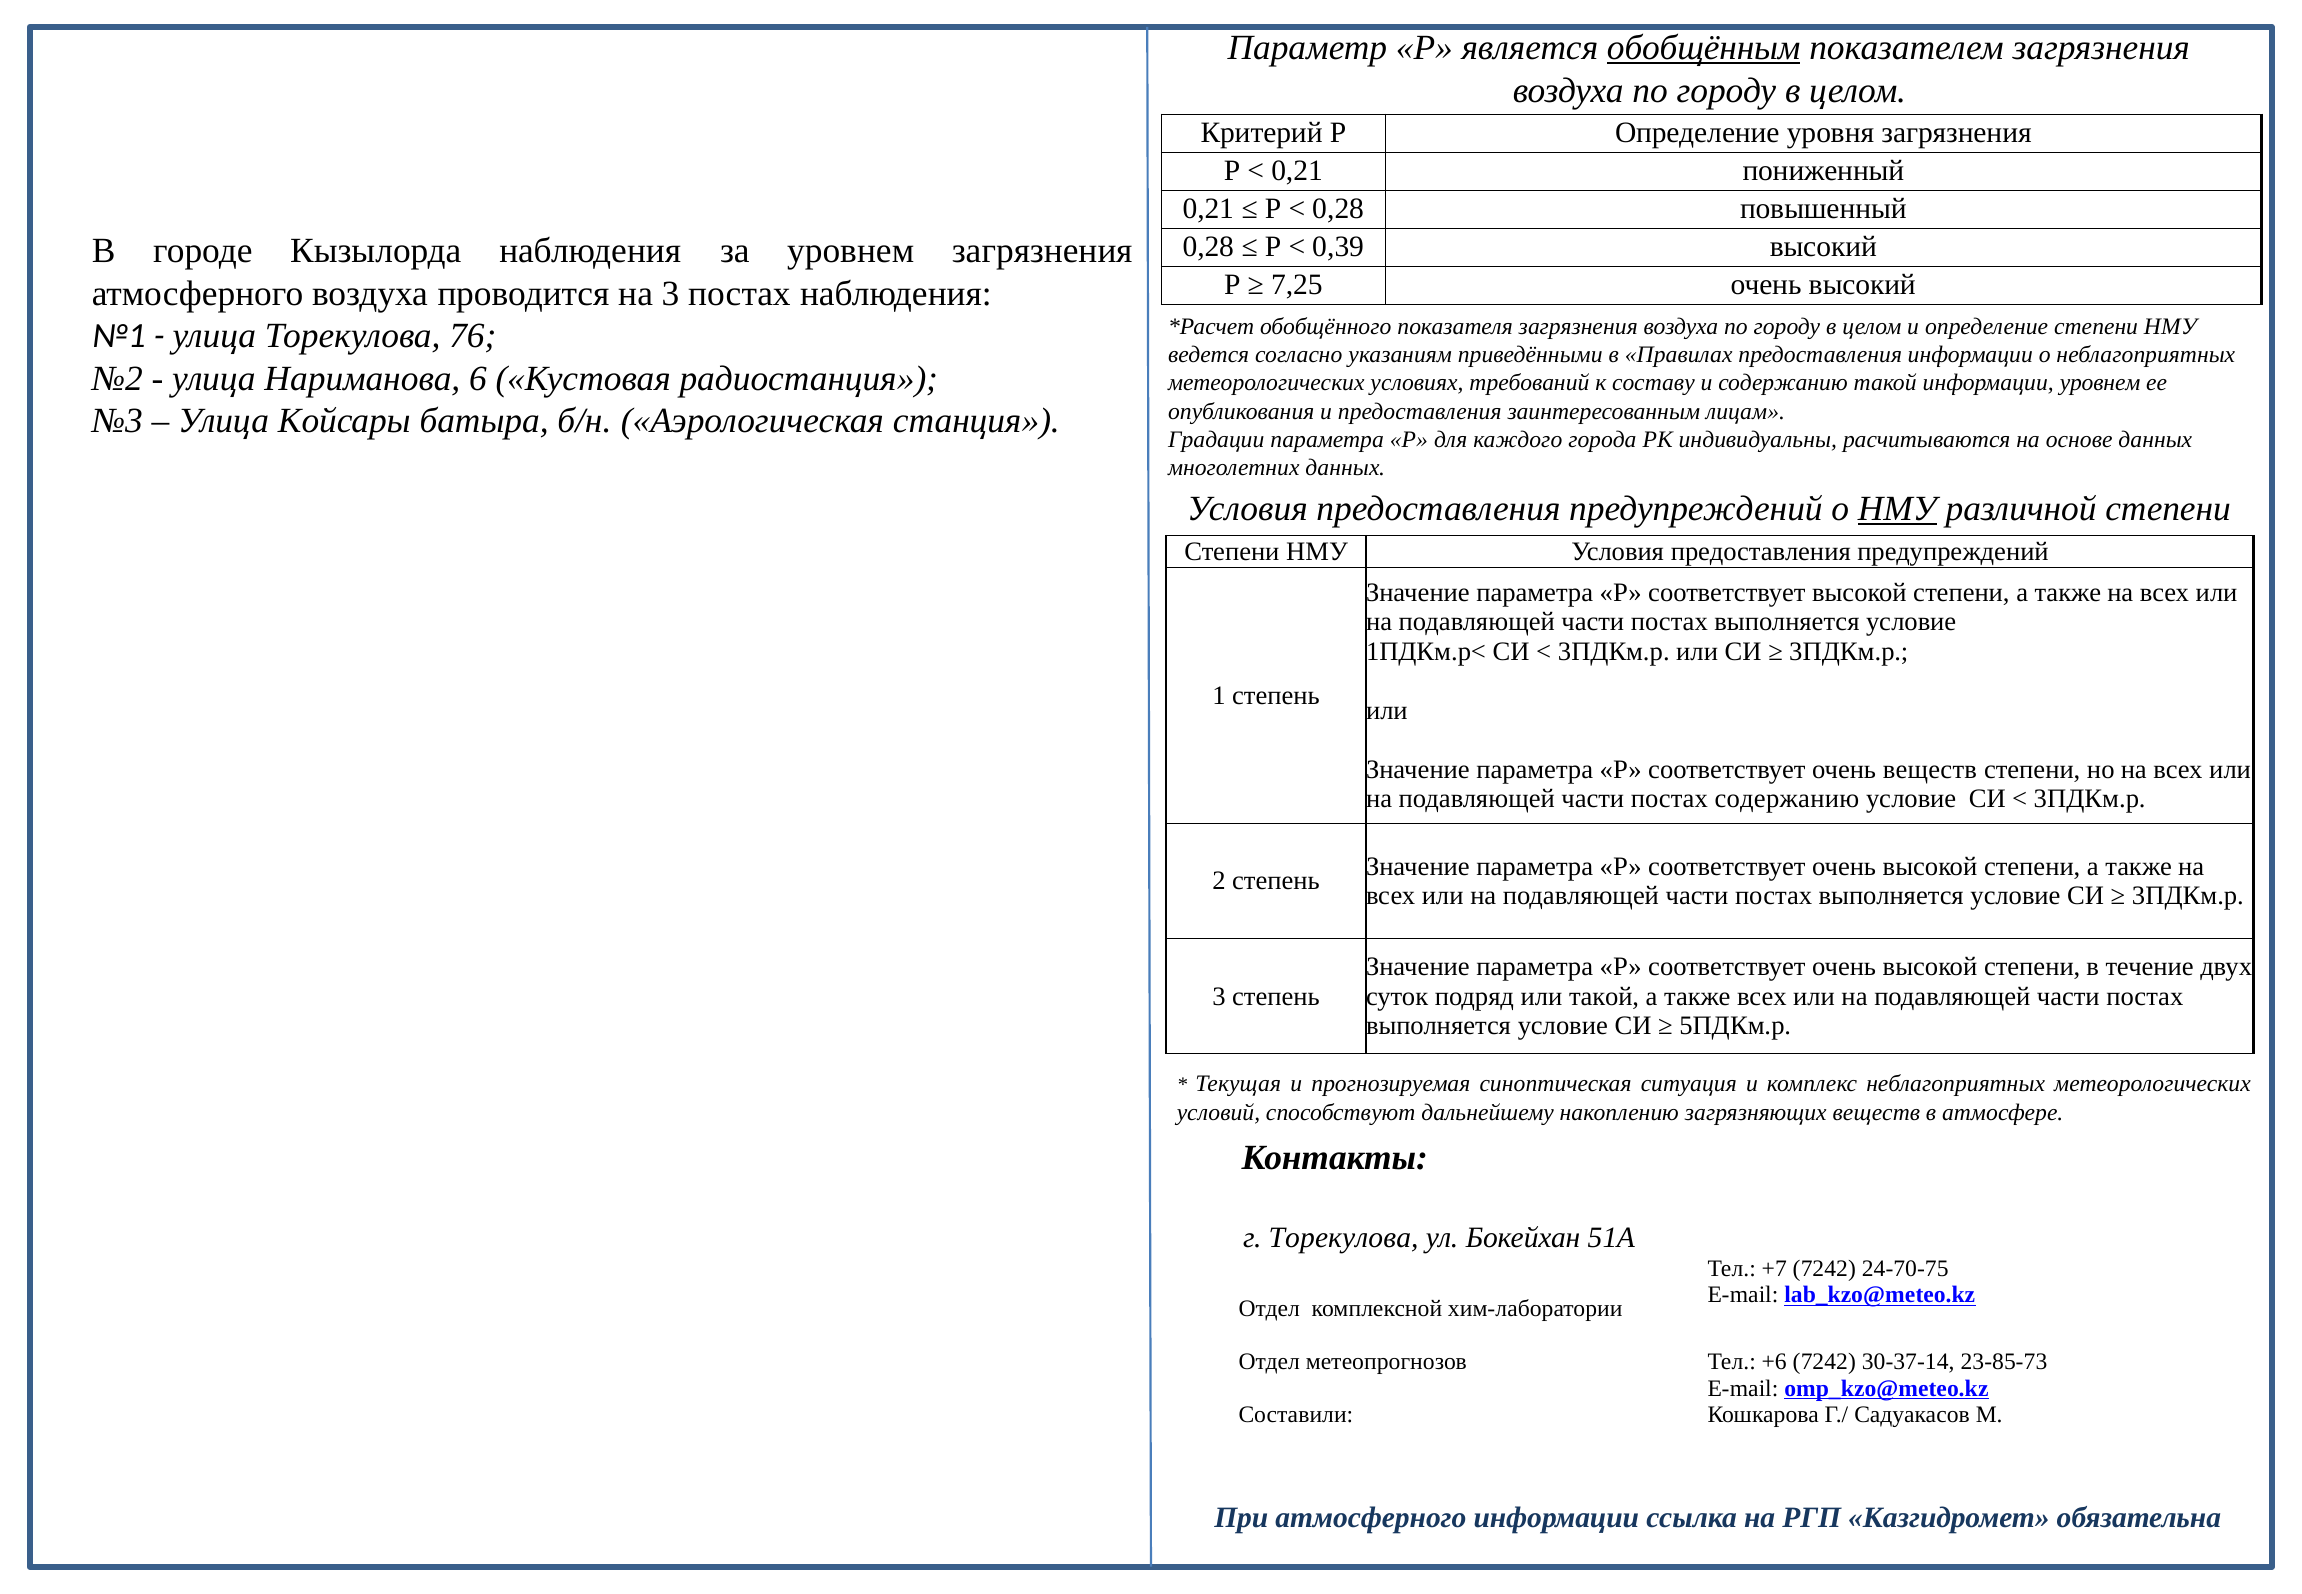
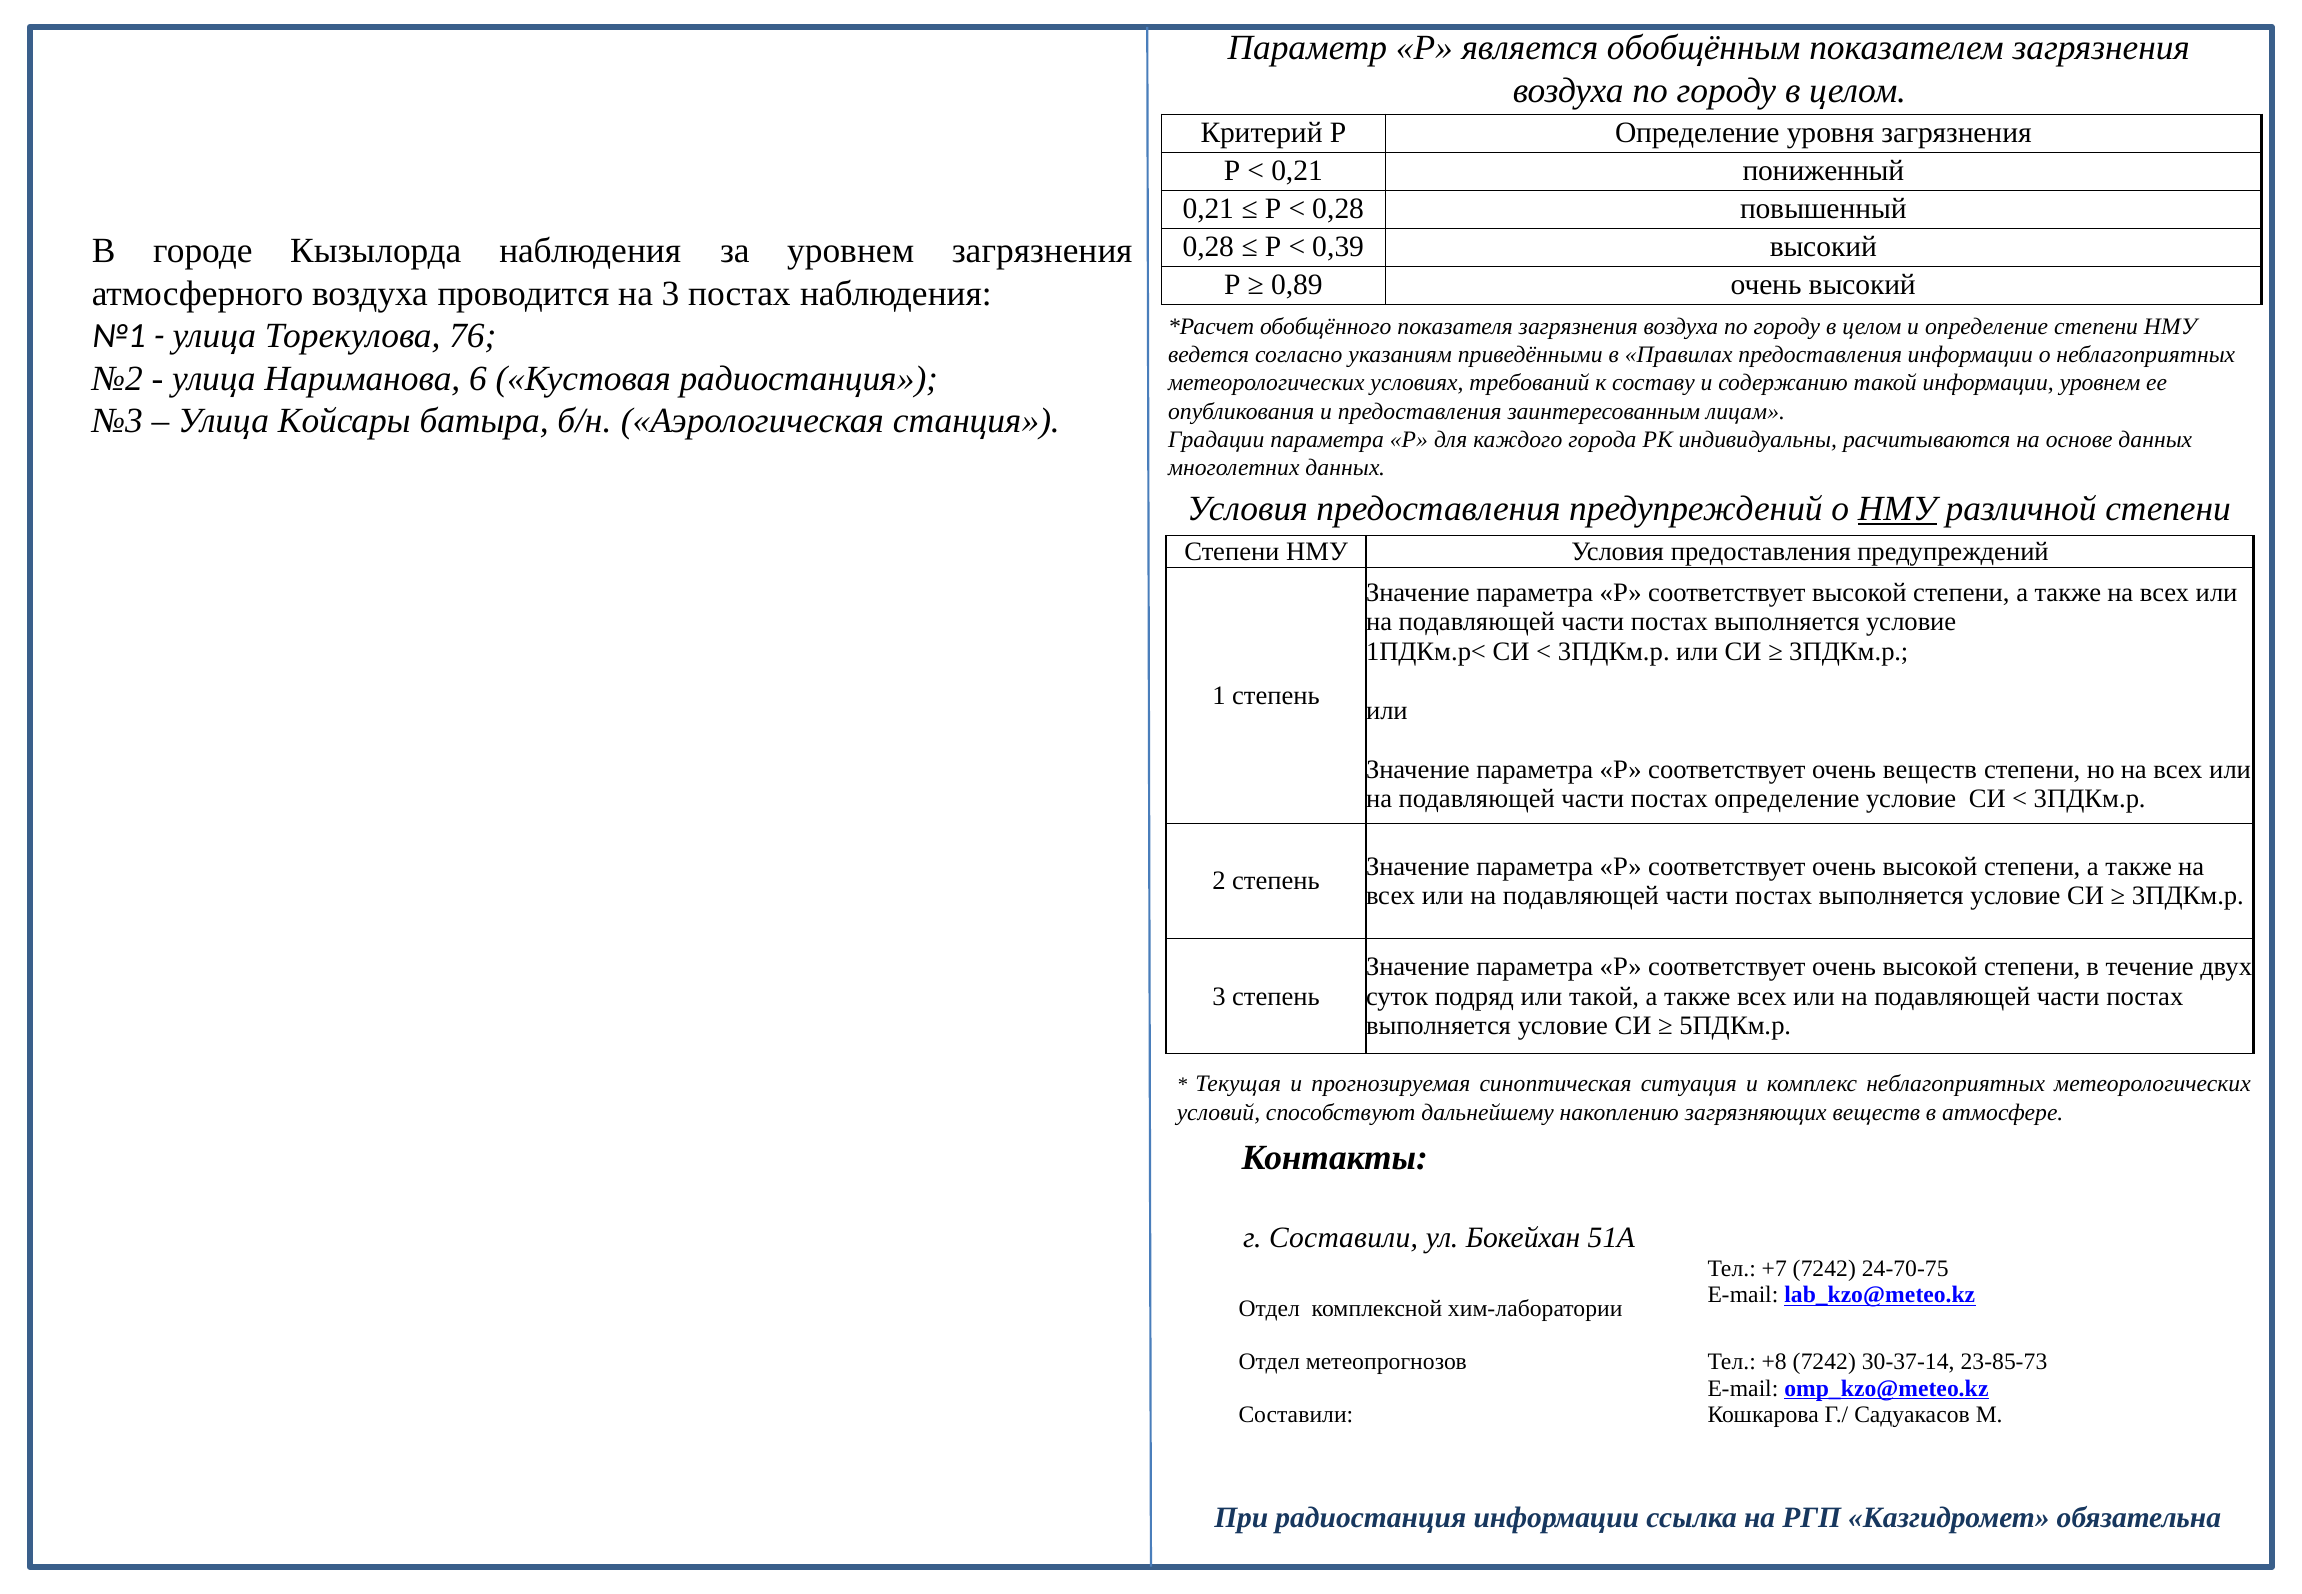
обобщённым underline: present -> none
7,25: 7,25 -> 0,89
постах содержанию: содержанию -> определение
г Торекулова: Торекулова -> Составили
+6: +6 -> +8
При атмосферного: атмосферного -> радиостанция
